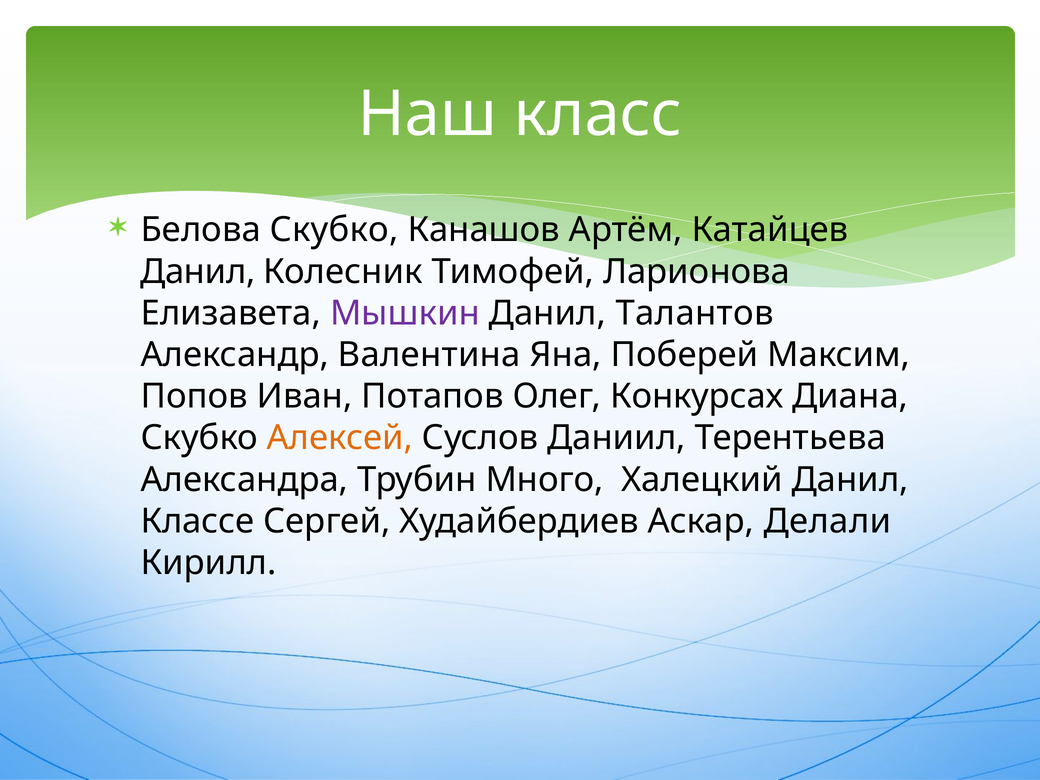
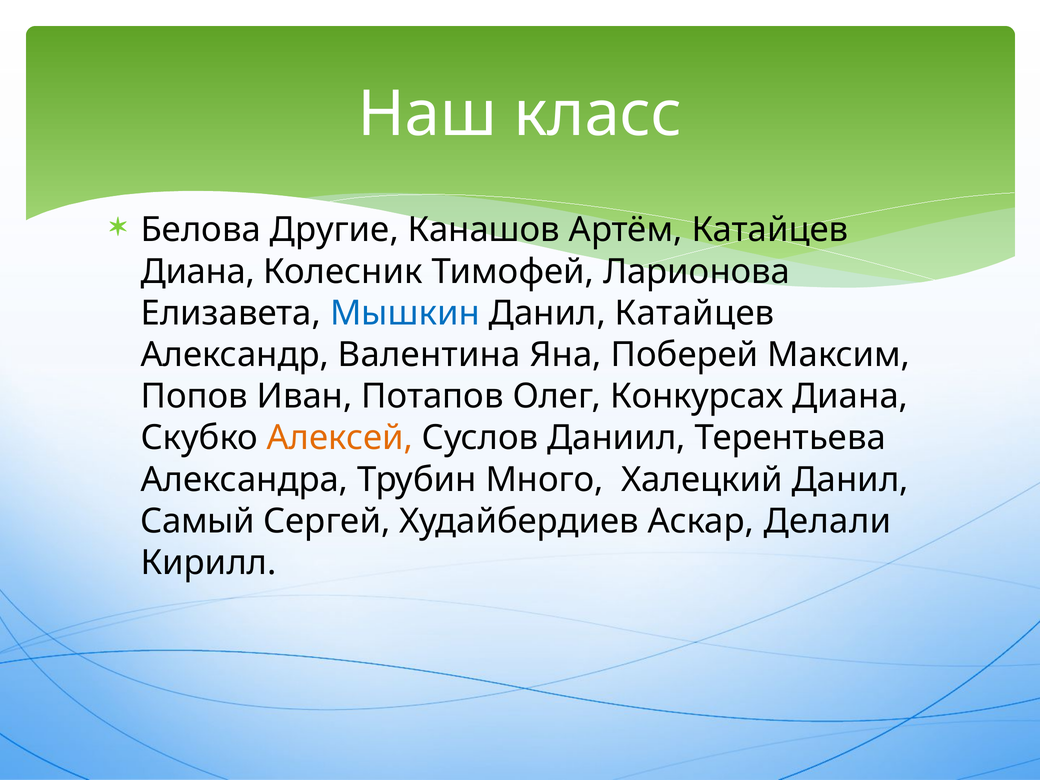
Белова Скубко: Скубко -> Другие
Данил at (198, 272): Данил -> Диана
Мышкин colour: purple -> blue
Данил Талантов: Талантов -> Катайцев
Классе: Классе -> Самый
